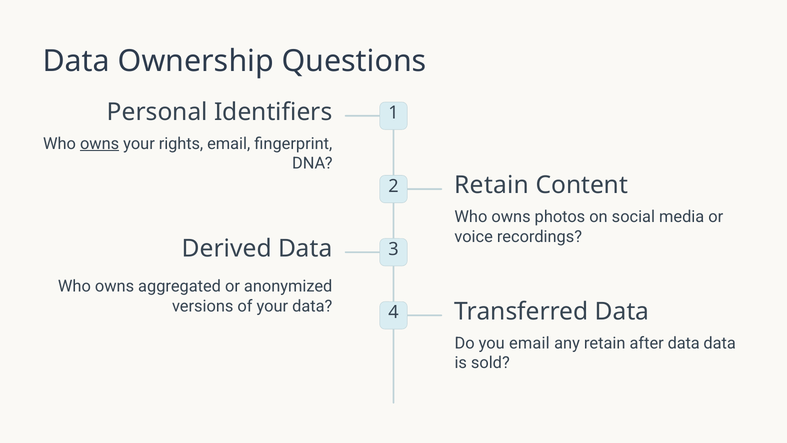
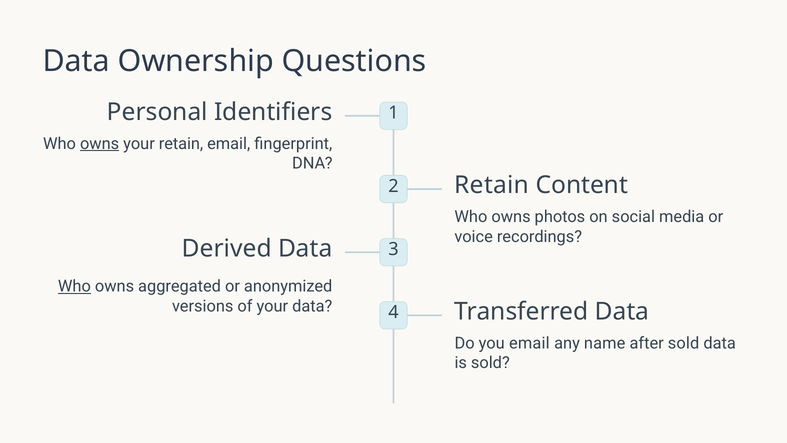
your rights: rights -> retain
Who at (74, 286) underline: none -> present
any retain: retain -> name
after data: data -> sold
